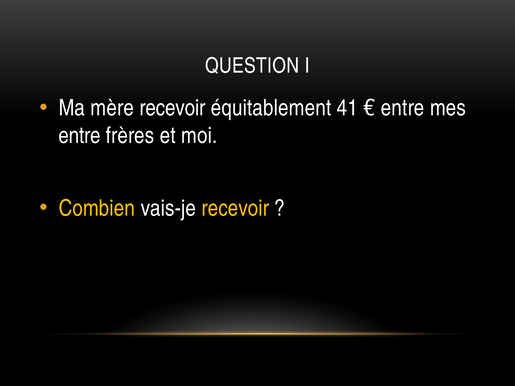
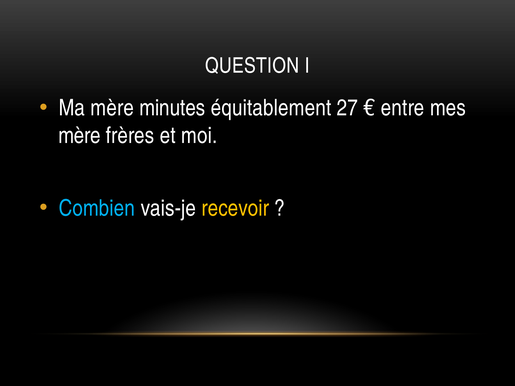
mère recevoir: recevoir -> minutes
41: 41 -> 27
entre at (80, 136): entre -> mère
Combien colour: yellow -> light blue
